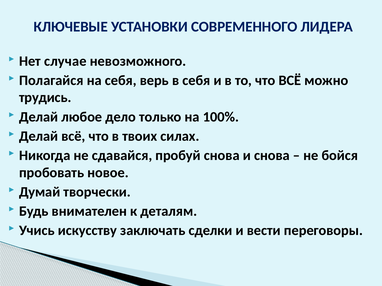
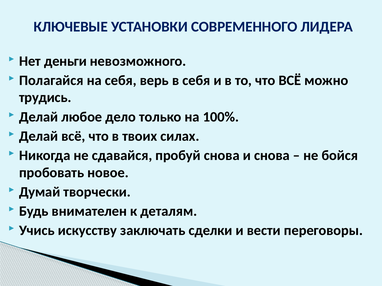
случае: случае -> деньги
